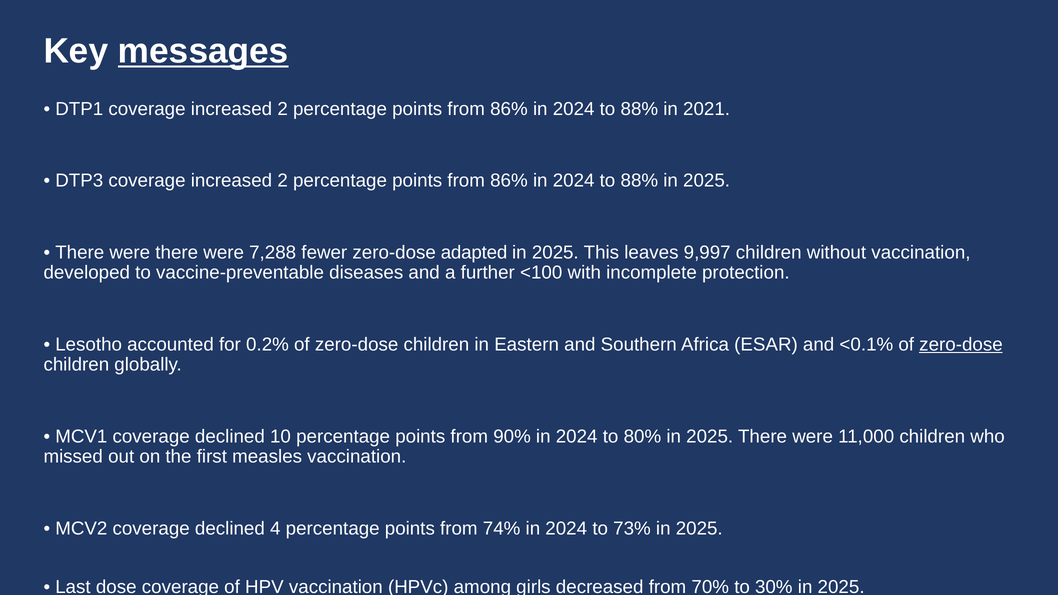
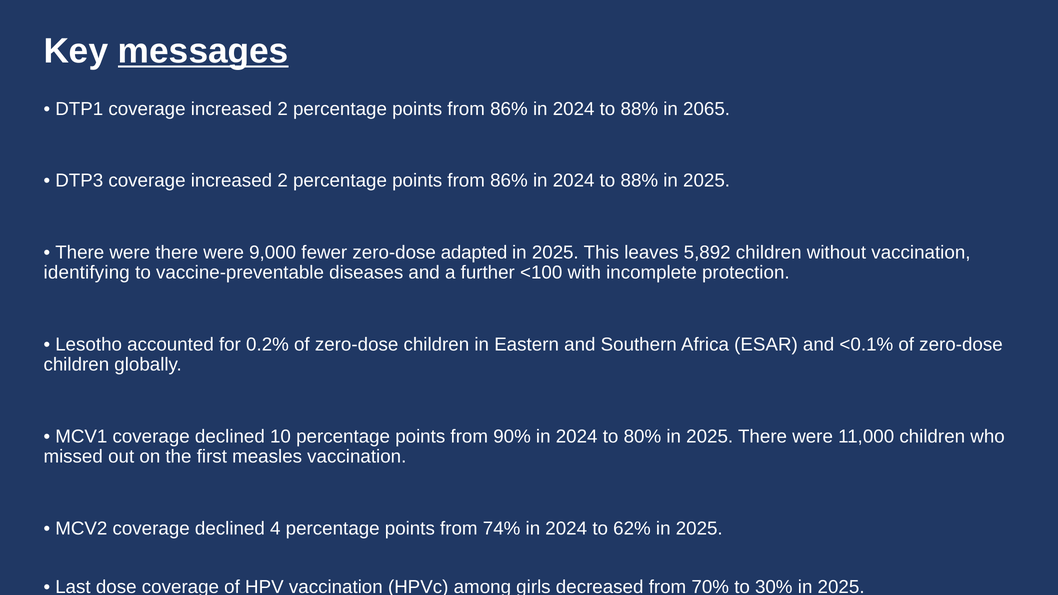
2021: 2021 -> 2065
7,288: 7,288 -> 9,000
9,997: 9,997 -> 5,892
developed: developed -> identifying
zero-dose at (961, 345) underline: present -> none
73%: 73% -> 62%
